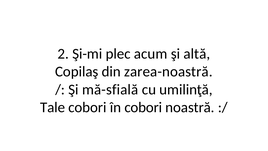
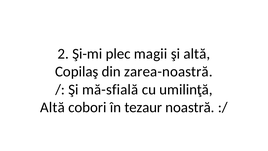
acum: acum -> magii
Tale at (53, 107): Tale -> Altă
în cobori: cobori -> tezaur
